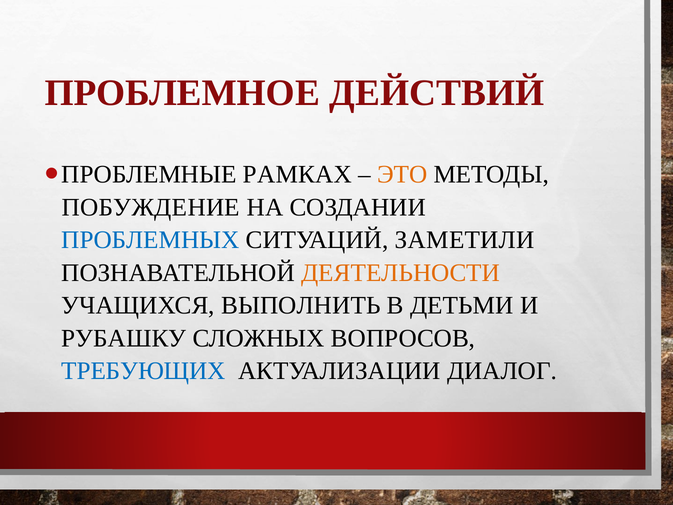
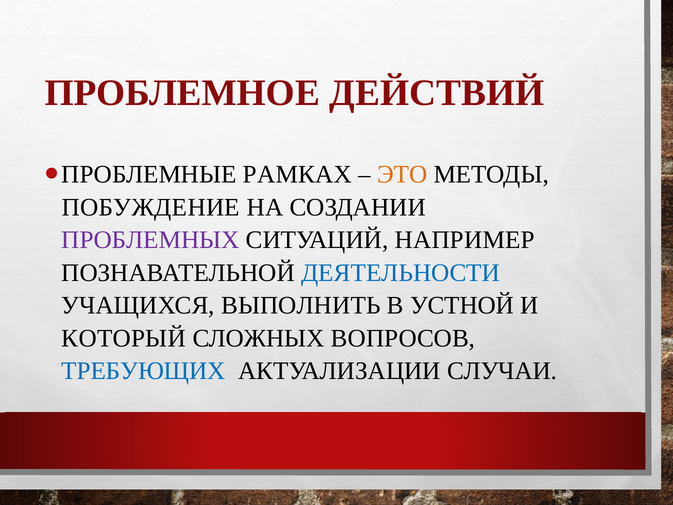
ПРОБЛЕМНЫХ colour: blue -> purple
ЗАМЕТИЛИ: ЗАМЕТИЛИ -> НАПРИМЕР
ДЕЯТЕЛЬНОСТИ colour: orange -> blue
ДЕТЬМИ: ДЕТЬМИ -> УСТНОЙ
РУБАШКУ: РУБАШКУ -> КОТОРЫЙ
ДИАЛОГ: ДИАЛОГ -> СЛУЧАИ
